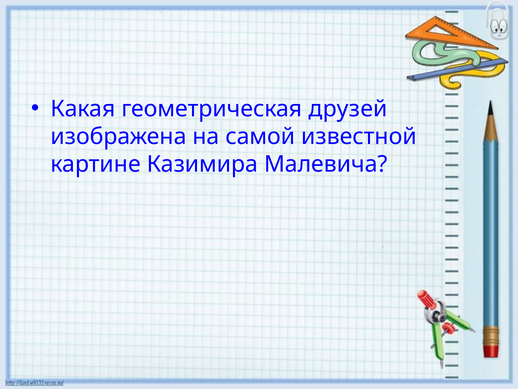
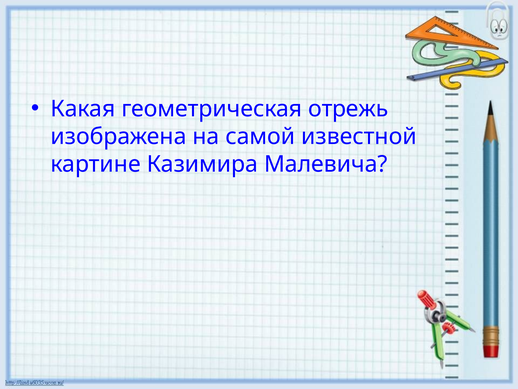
друзей: друзей -> отрежь
